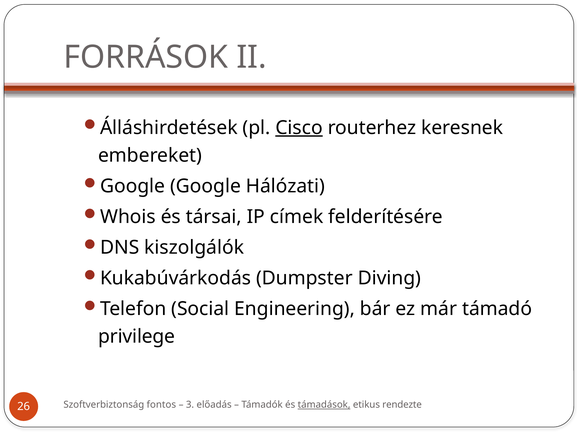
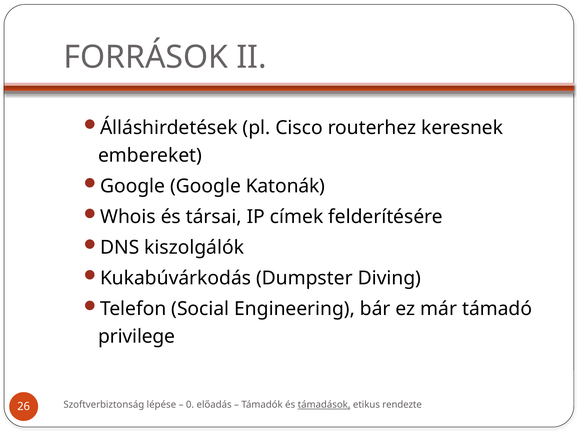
Cisco underline: present -> none
Hálózati: Hálózati -> Katonák
fontos: fontos -> lépése
3: 3 -> 0
